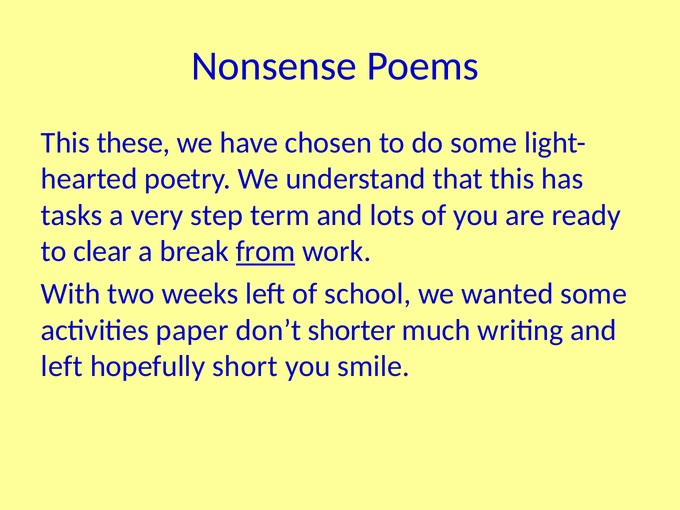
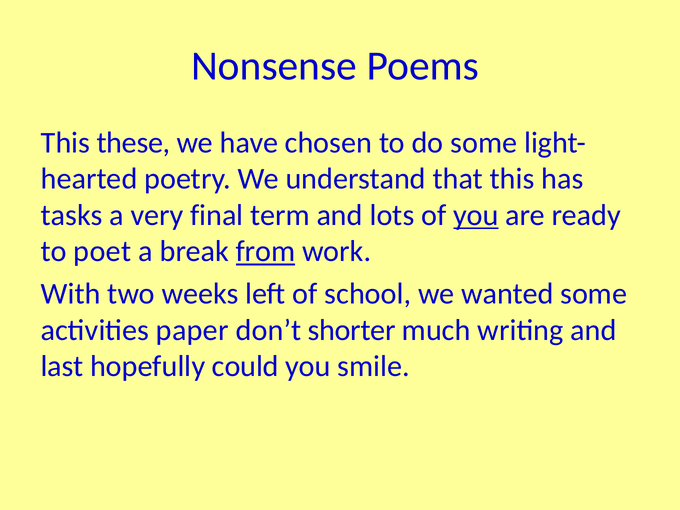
step: step -> final
you at (476, 215) underline: none -> present
clear: clear -> poet
left at (62, 366): left -> last
short: short -> could
